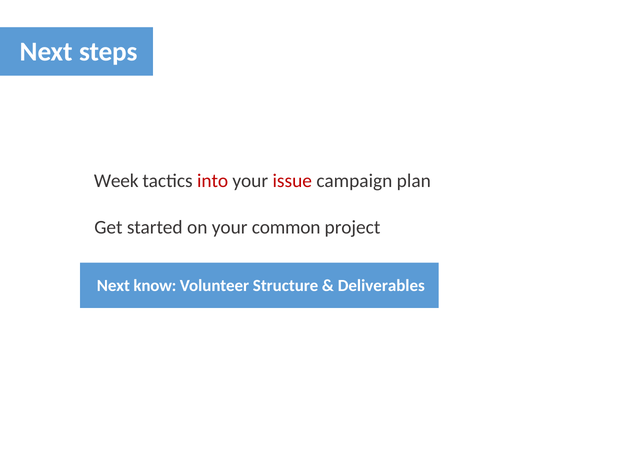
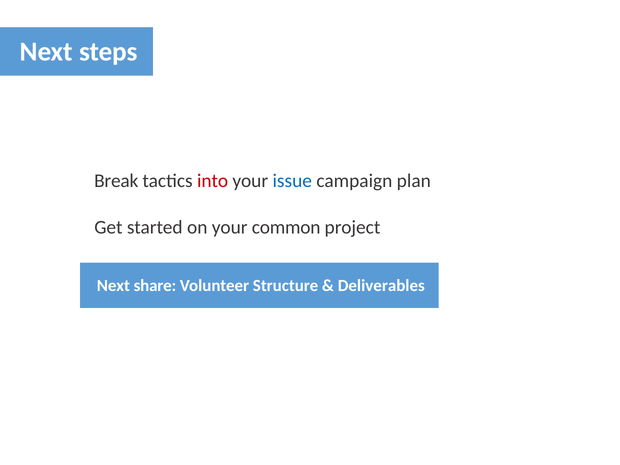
Week: Week -> Break
issue colour: red -> blue
know: know -> share
